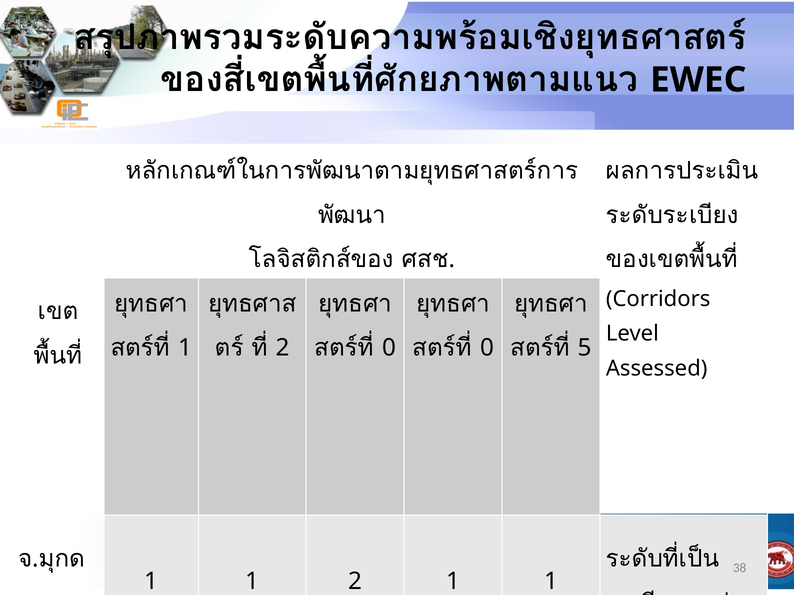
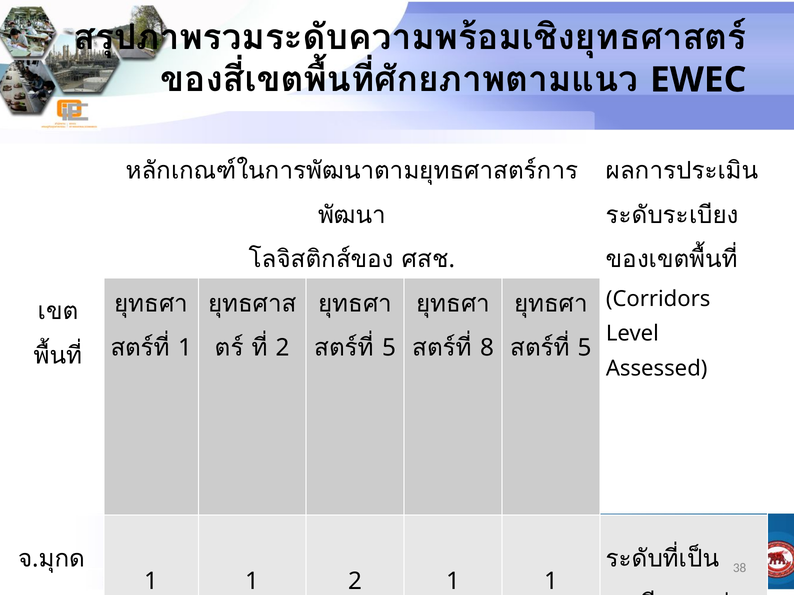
0 at (389, 348): 0 -> 5
0 at (487, 348): 0 -> 8
